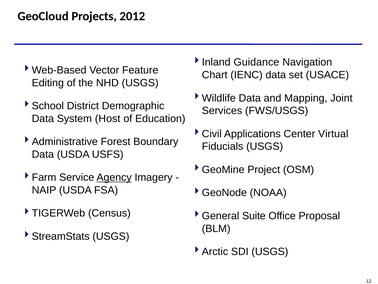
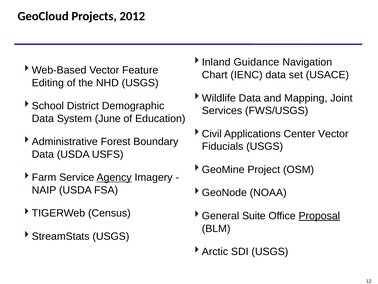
Host: Host -> June
Center Virtual: Virtual -> Vector
Proposal underline: none -> present
